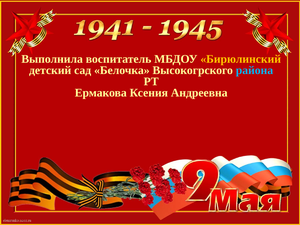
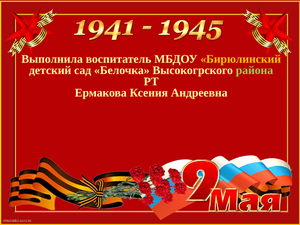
района colour: light blue -> light green
